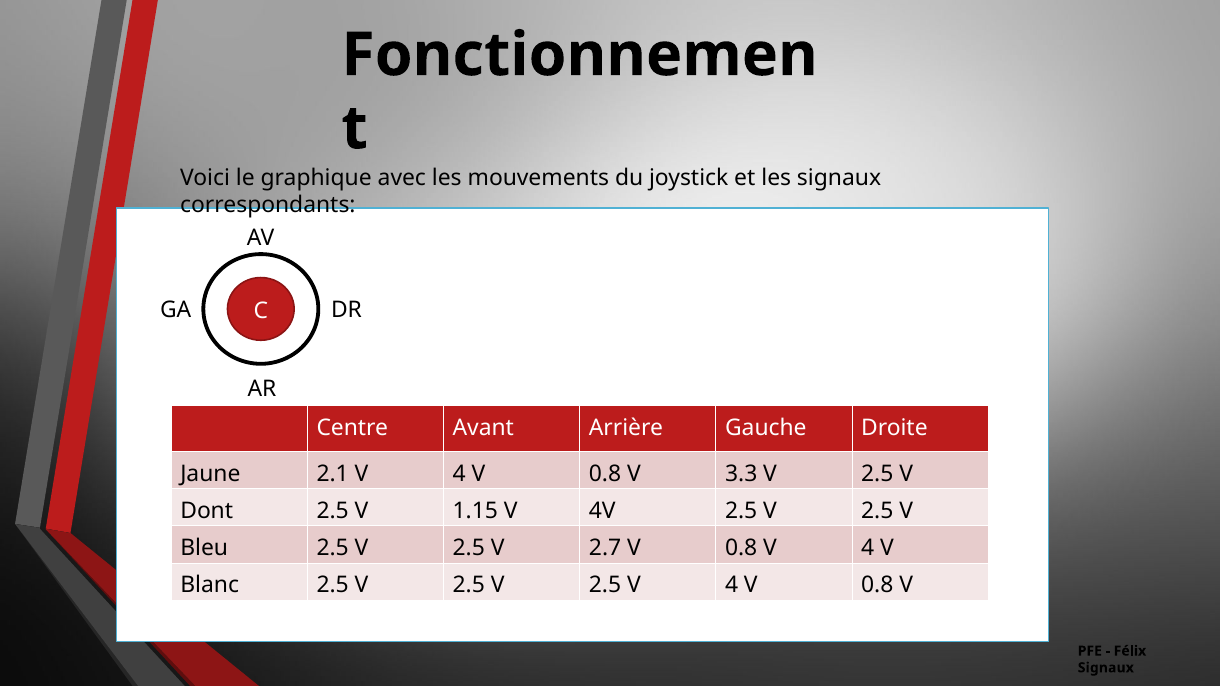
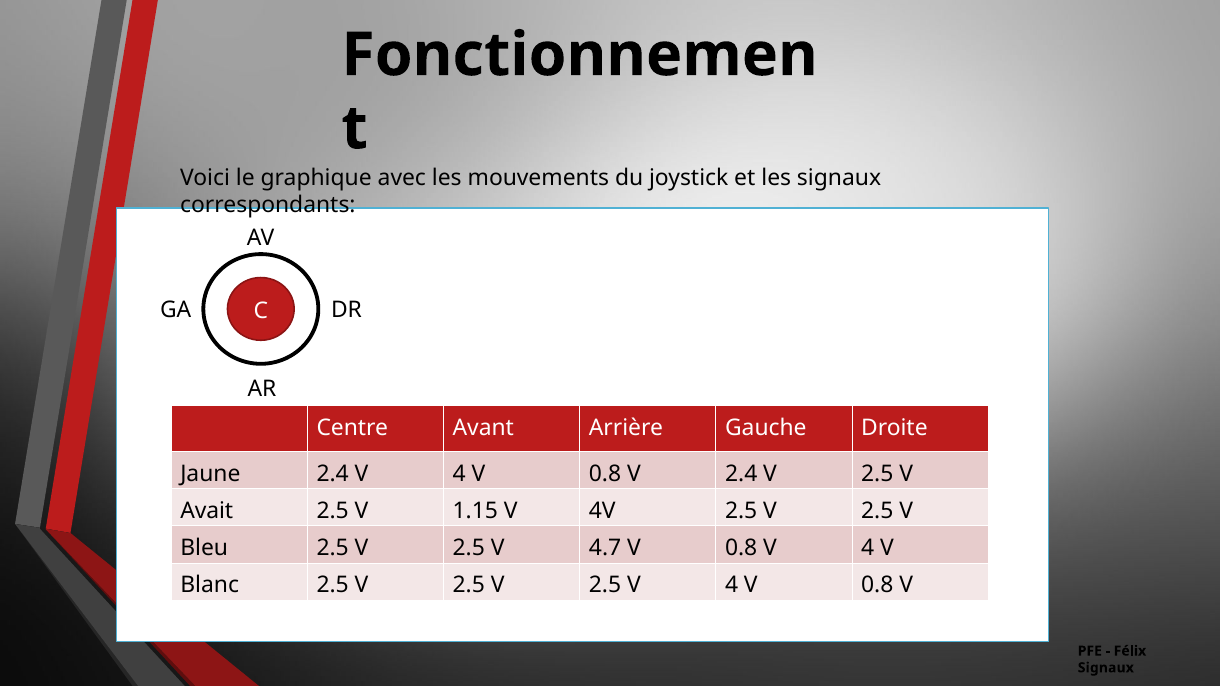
Jaune 2.1: 2.1 -> 2.4
V 3.3: 3.3 -> 2.4
Dont: Dont -> Avait
2.7: 2.7 -> 4.7
